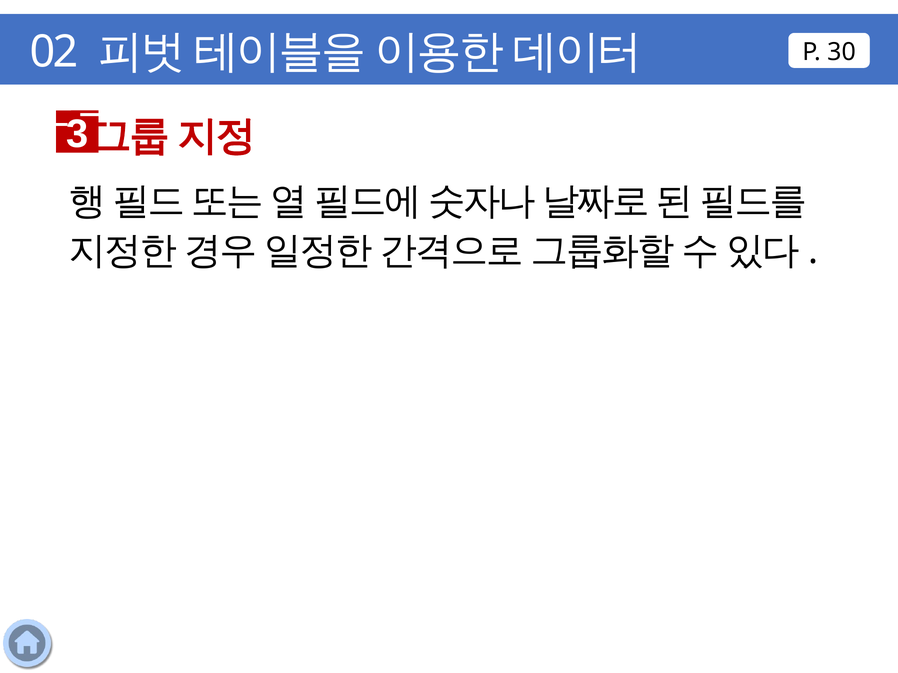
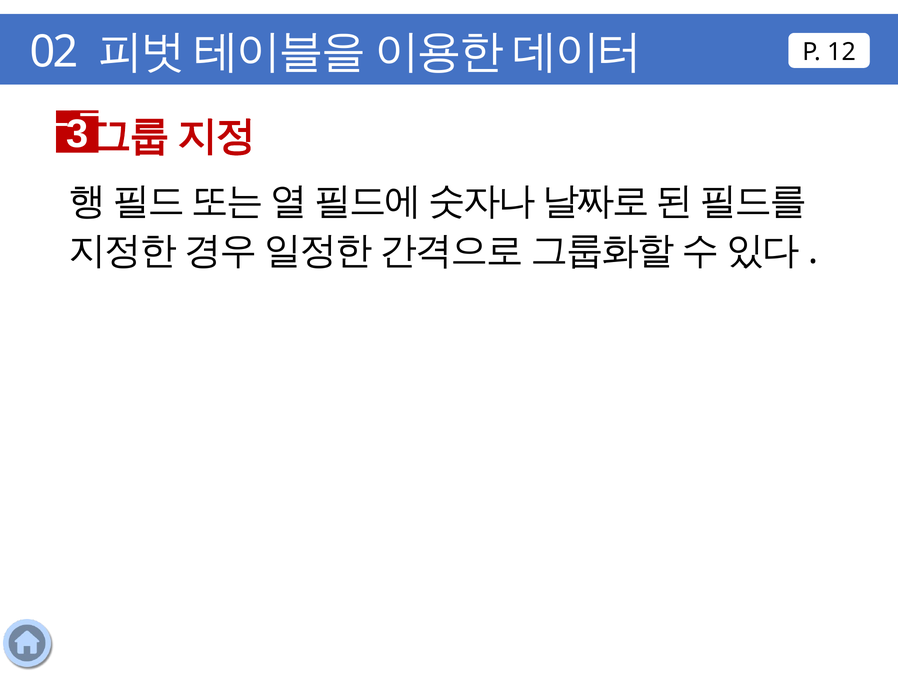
30: 30 -> 12
